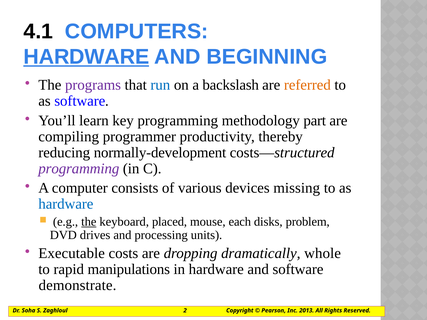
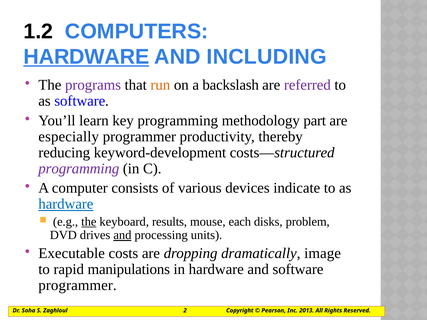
4.1: 4.1 -> 1.2
BEGINNING: BEGINNING -> INCLUDING
run colour: blue -> orange
referred colour: orange -> purple
compiling: compiling -> especially
normally-development: normally-development -> keyword-development
missing: missing -> indicate
hardware at (66, 204) underline: none -> present
placed: placed -> results
and at (122, 235) underline: none -> present
whole: whole -> image
demonstrate at (78, 286): demonstrate -> programmer
